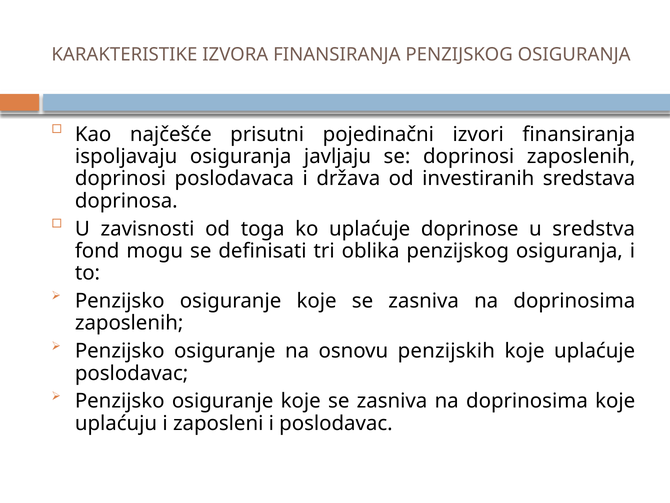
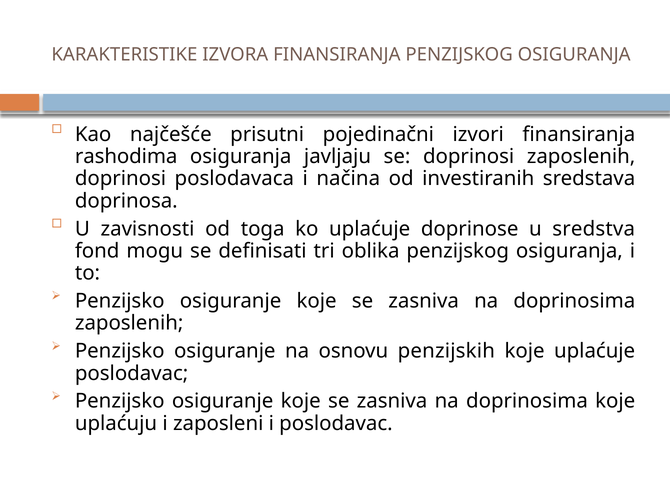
ispoljavaju: ispoljavaju -> rashodima
država: država -> načina
